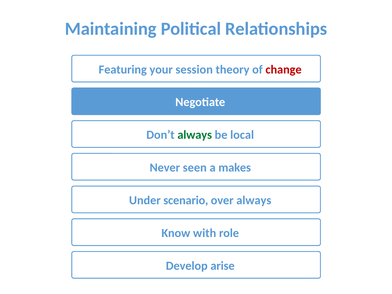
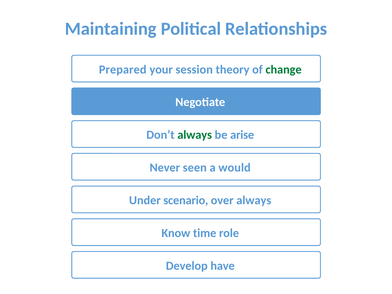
Featuring: Featuring -> Prepared
change colour: red -> green
local: local -> arise
makes: makes -> would
with: with -> time
arise: arise -> have
